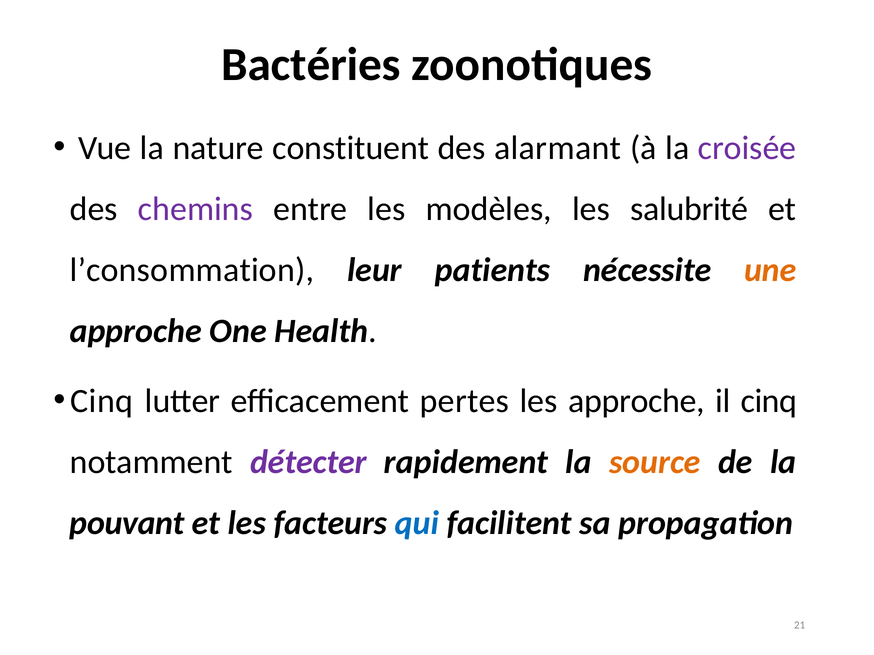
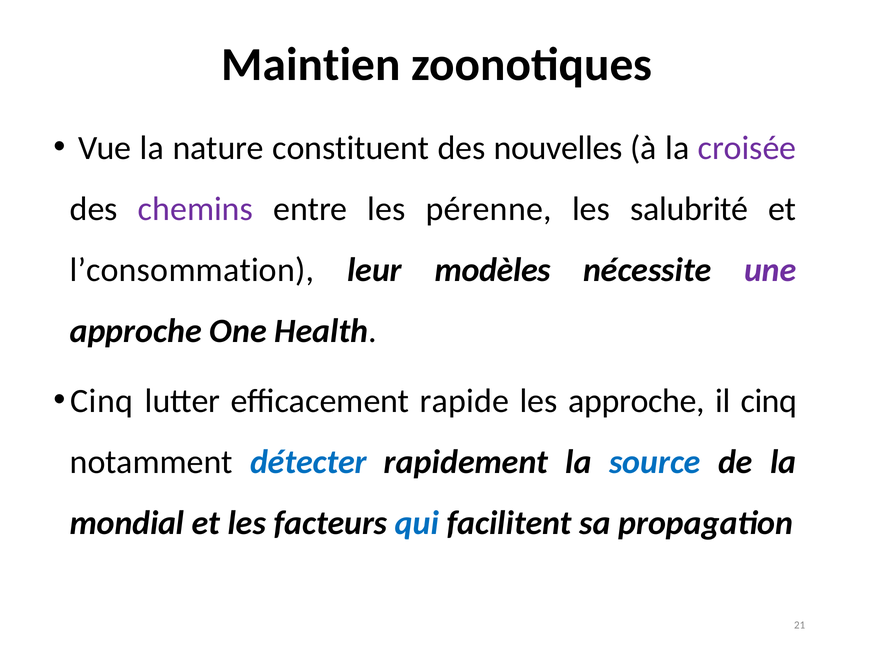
Bactéries: Bactéries -> Maintien
alarmant: alarmant -> nouvelles
modèles: modèles -> pérenne
patients: patients -> modèles
une colour: orange -> purple
pertes: pertes -> rapide
détecter colour: purple -> blue
source colour: orange -> blue
pouvant: pouvant -> mondial
